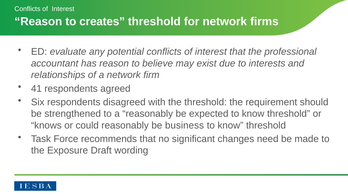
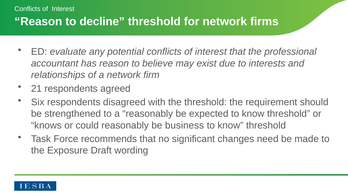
creates: creates -> decline
41: 41 -> 21
